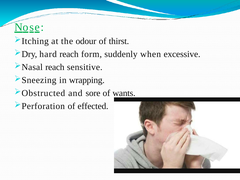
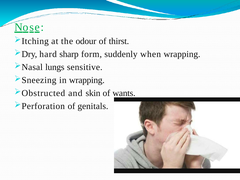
hard reach: reach -> sharp
when excessive: excessive -> wrapping
reach at (55, 67): reach -> lungs
sore: sore -> skin
effected: effected -> genitals
